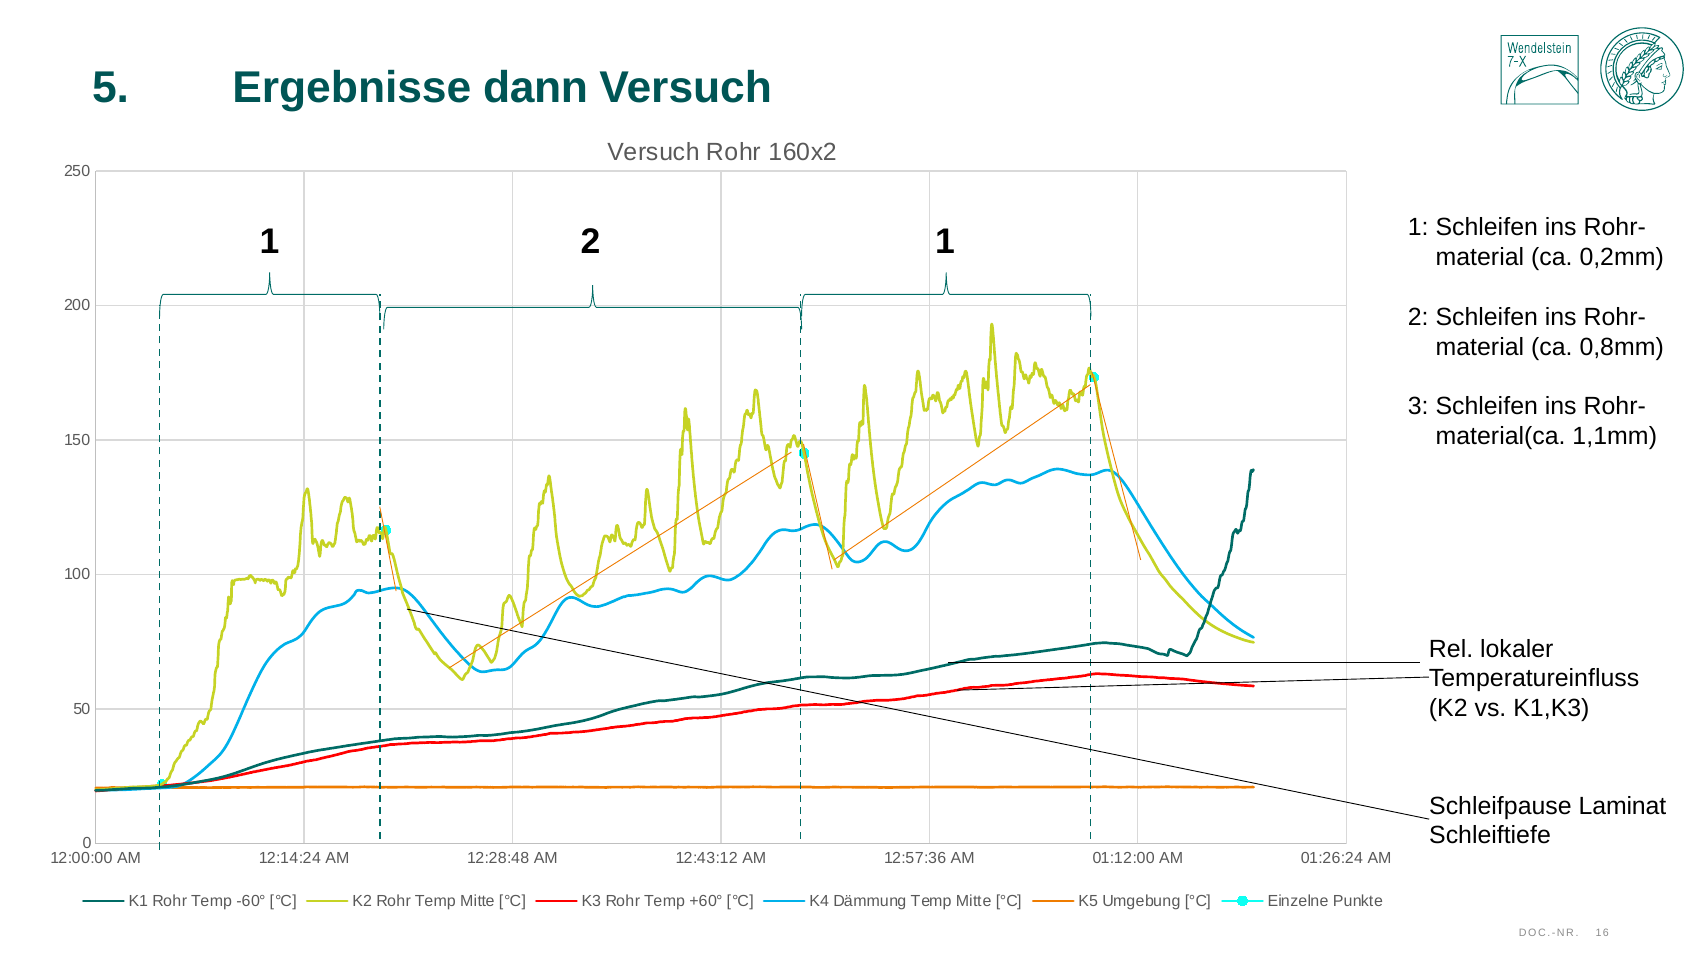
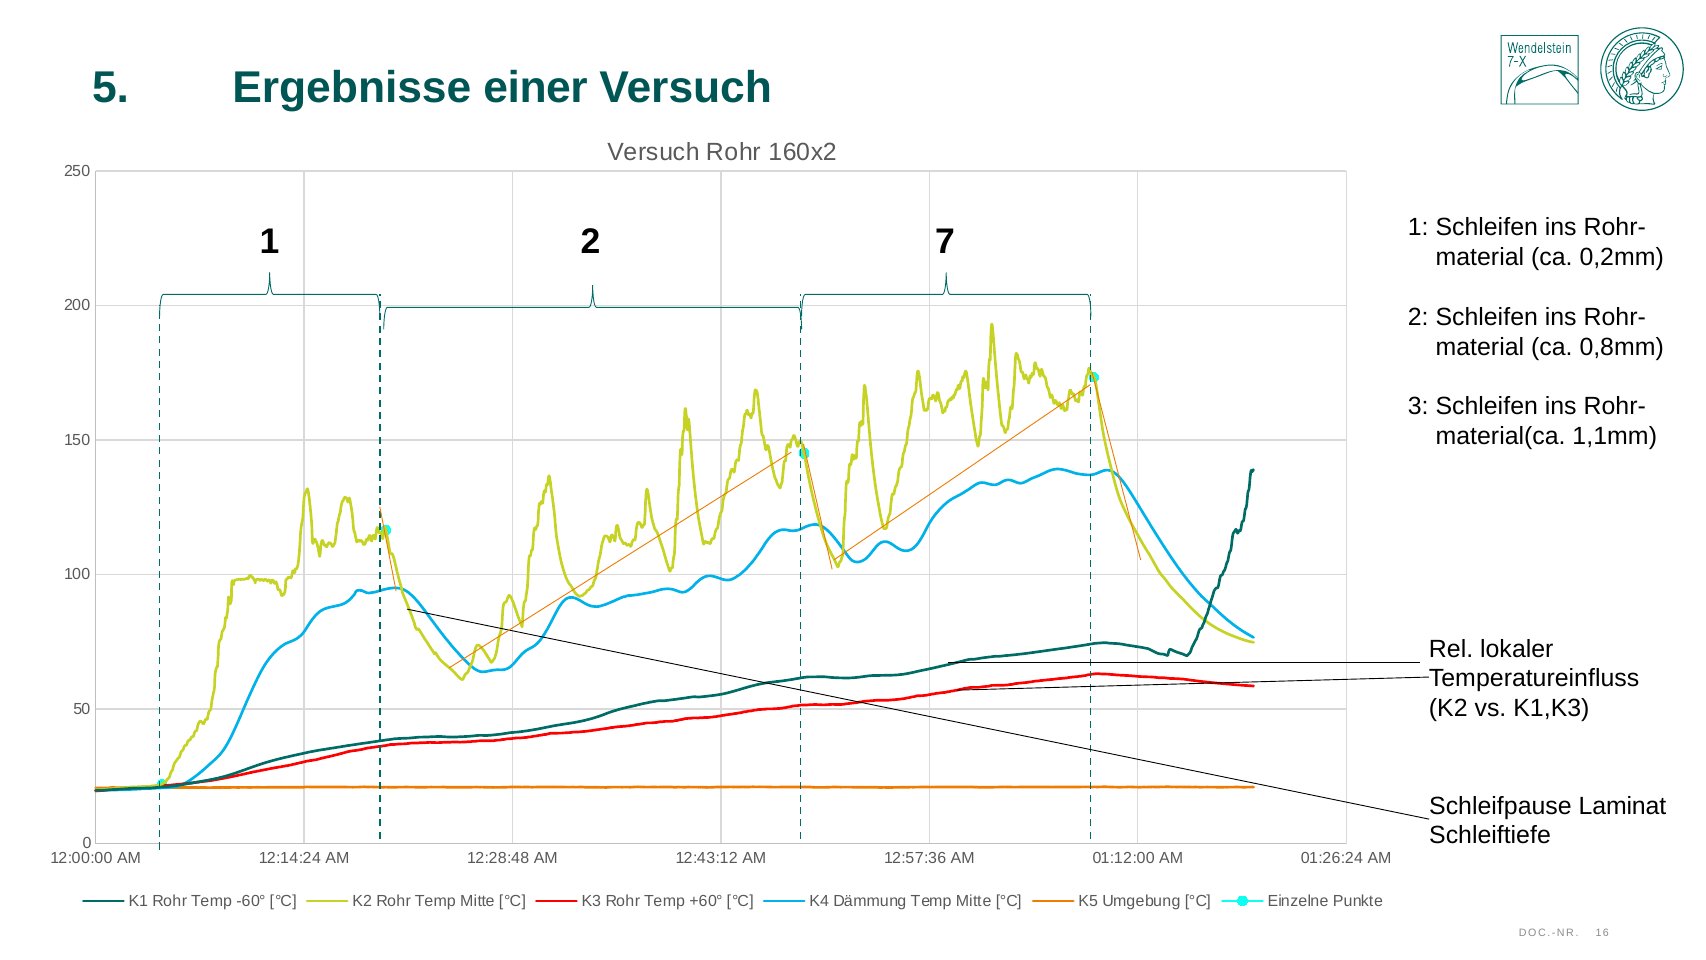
dann: dann -> einer
2 1: 1 -> 7
